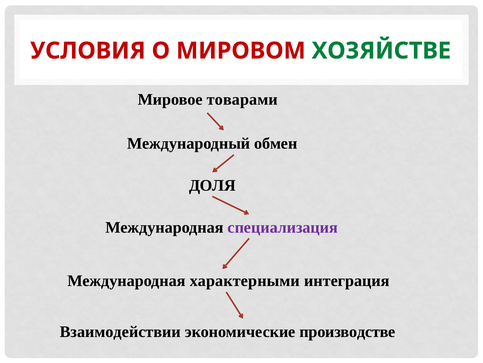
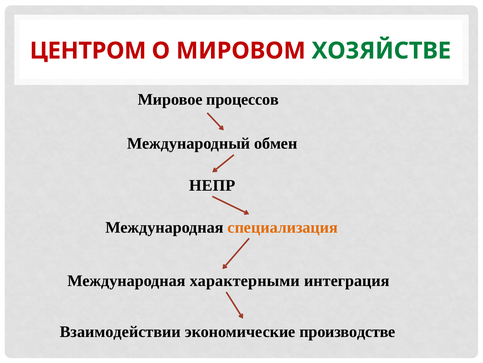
УСЛОВИЯ: УСЛОВИЯ -> ЦЕНТРОМ
товарами: товарами -> процессов
ДОЛЯ: ДОЛЯ -> НЕПР
специализация colour: purple -> orange
